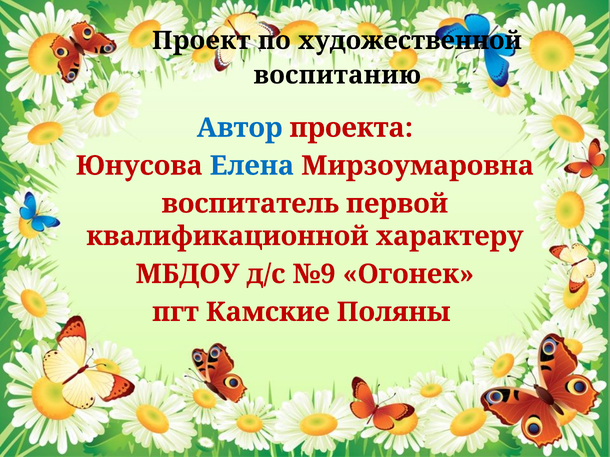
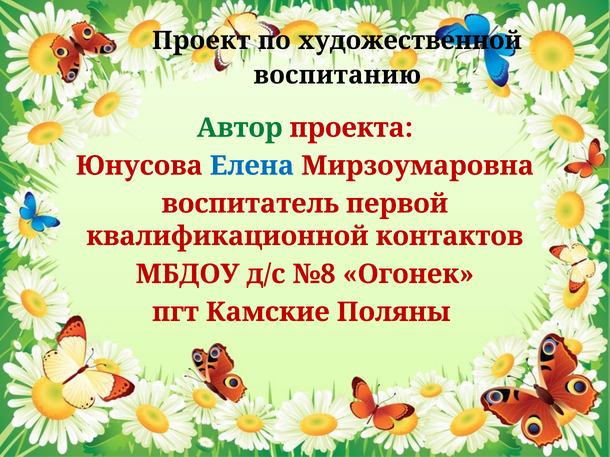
Автор colour: blue -> green
характеру: характеру -> контактов
№9: №9 -> №8
